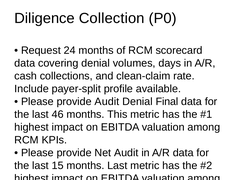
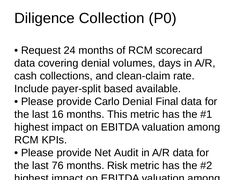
profile: profile -> based
provide Audit: Audit -> Carlo
46: 46 -> 16
15: 15 -> 76
months Last: Last -> Risk
